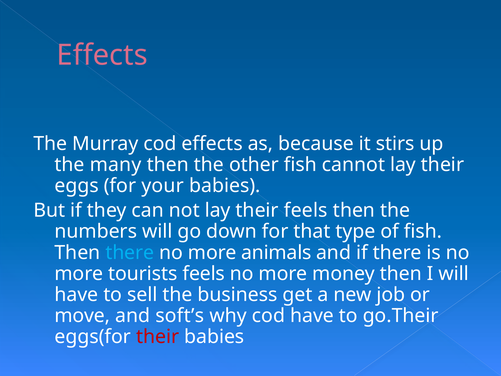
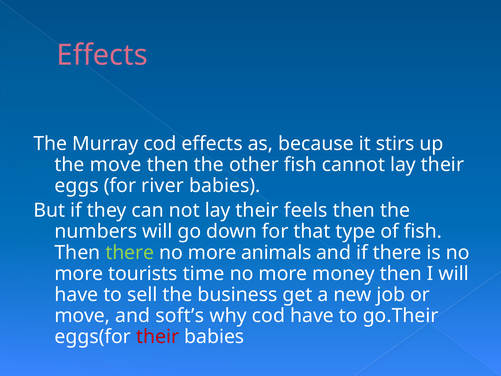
the many: many -> move
your: your -> river
there at (130, 252) colour: light blue -> light green
tourists feels: feels -> time
